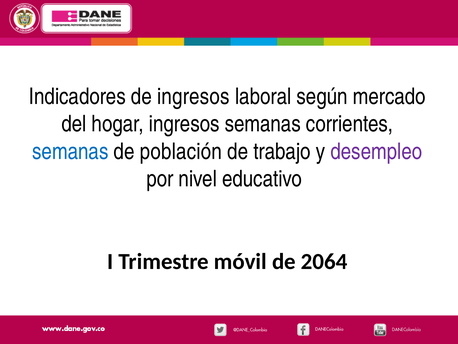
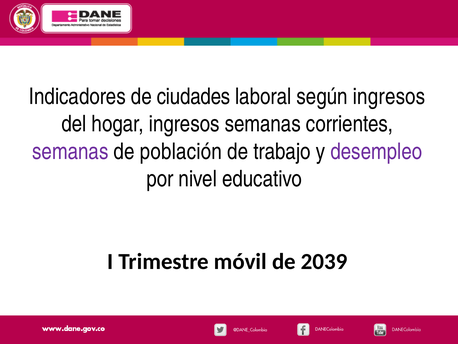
de ingresos: ingresos -> ciudades
según mercado: mercado -> ingresos
semanas at (70, 151) colour: blue -> purple
2064: 2064 -> 2039
